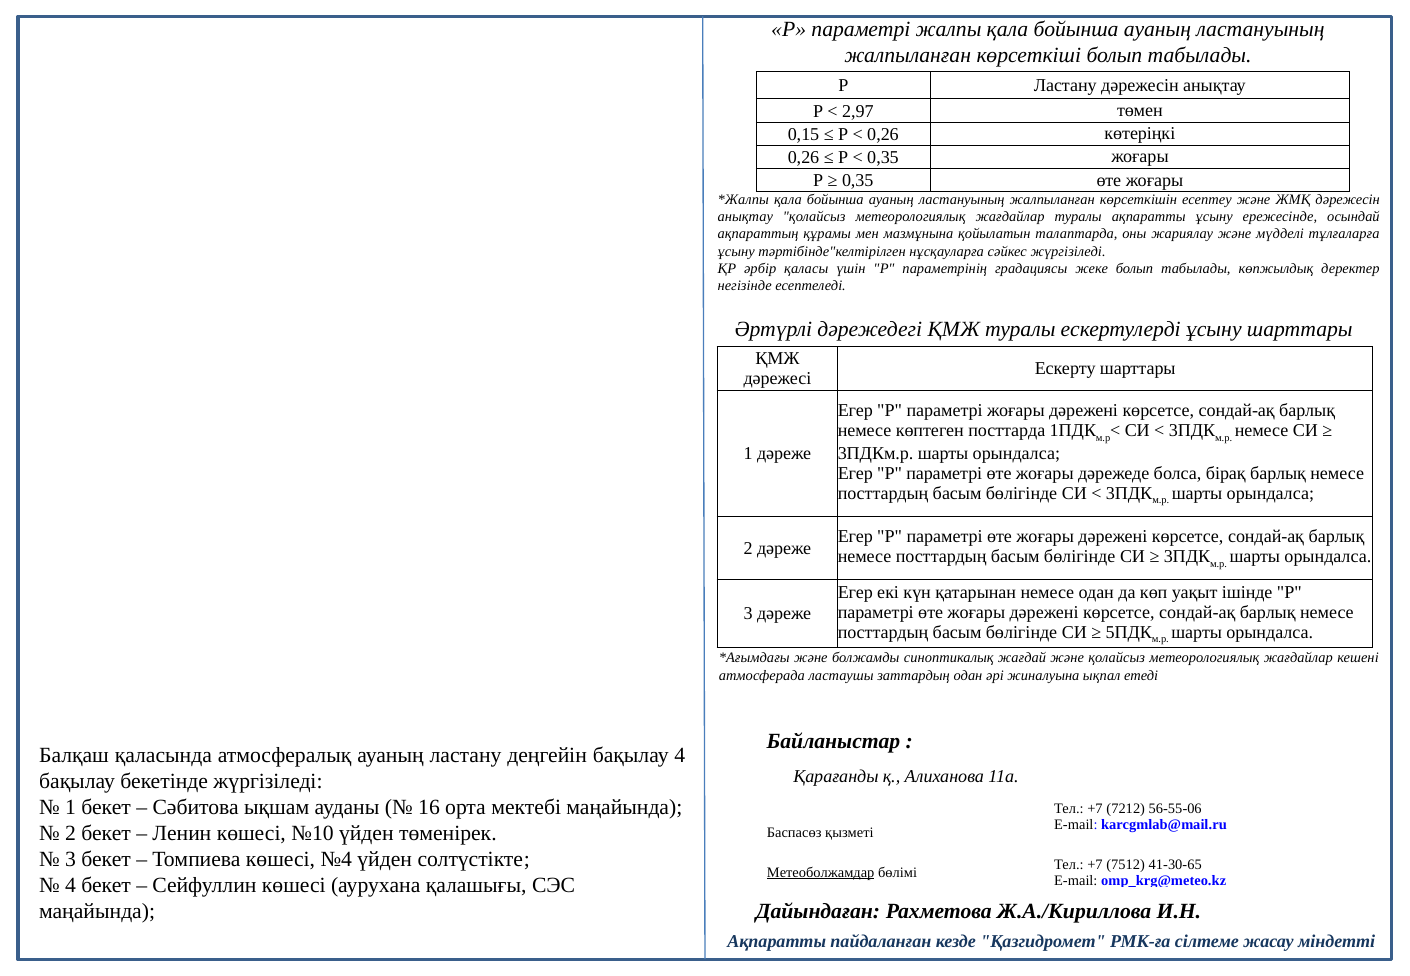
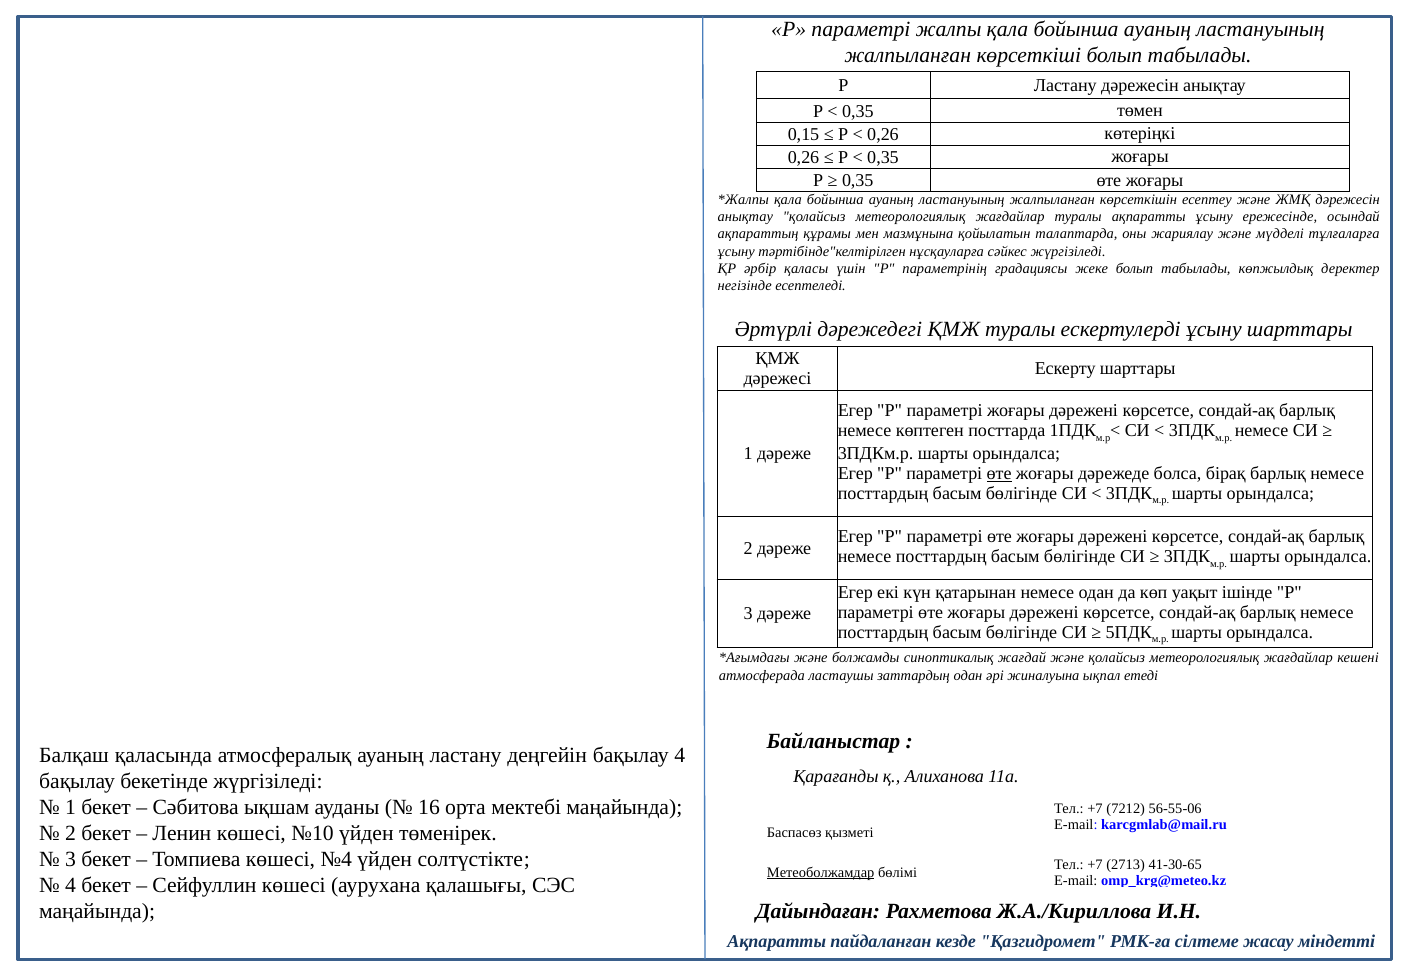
2,97 at (858, 111): 2,97 -> 0,35
өте at (999, 473) underline: none -> present
7512: 7512 -> 2713
